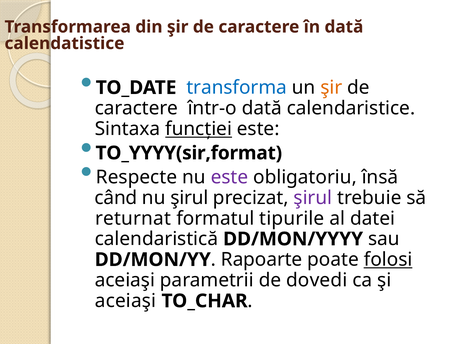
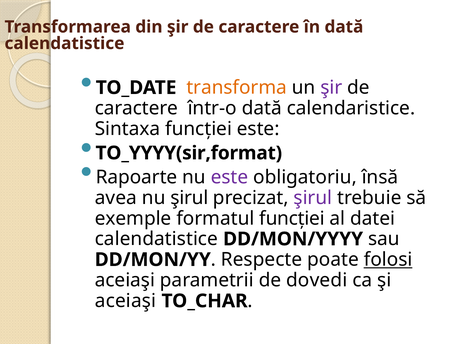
transforma colour: blue -> orange
şir at (331, 88) colour: orange -> purple
funcţiei at (199, 129) underline: present -> none
Respecte: Respecte -> Rapoarte
când: când -> avea
returnat: returnat -> exemple
formatul tipurile: tipurile -> funcţiei
calendaristică at (156, 239): calendaristică -> calendatistice
Rapoarte: Rapoarte -> Respecte
